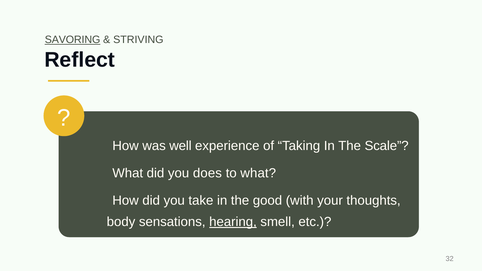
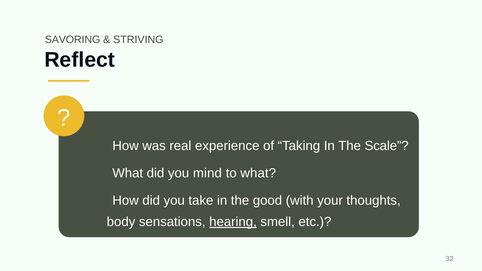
SAVORING underline: present -> none
well: well -> real
does: does -> mind
